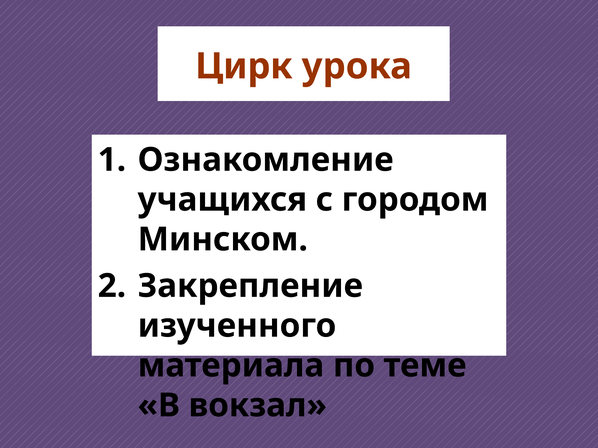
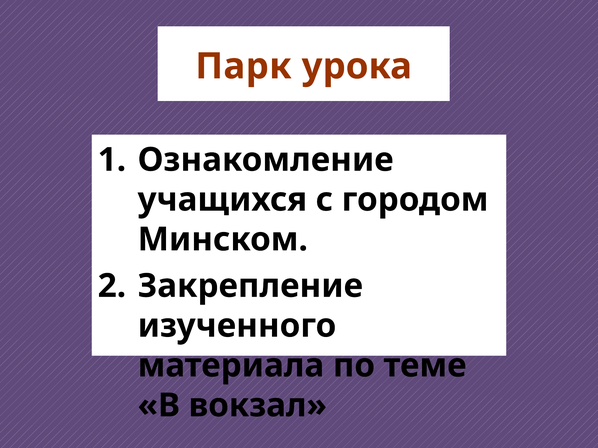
Цирк: Цирк -> Парк
